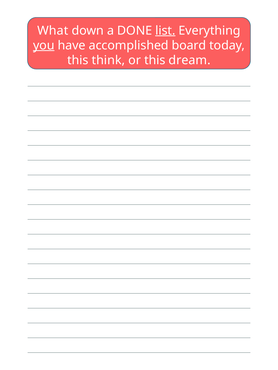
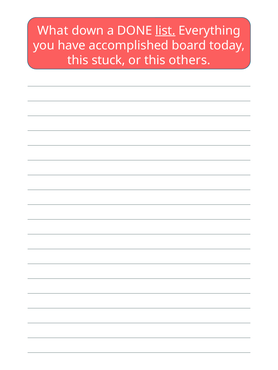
you underline: present -> none
think: think -> stuck
dream: dream -> others
